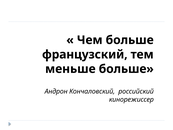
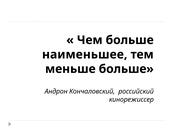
французский: французский -> наименьшее
